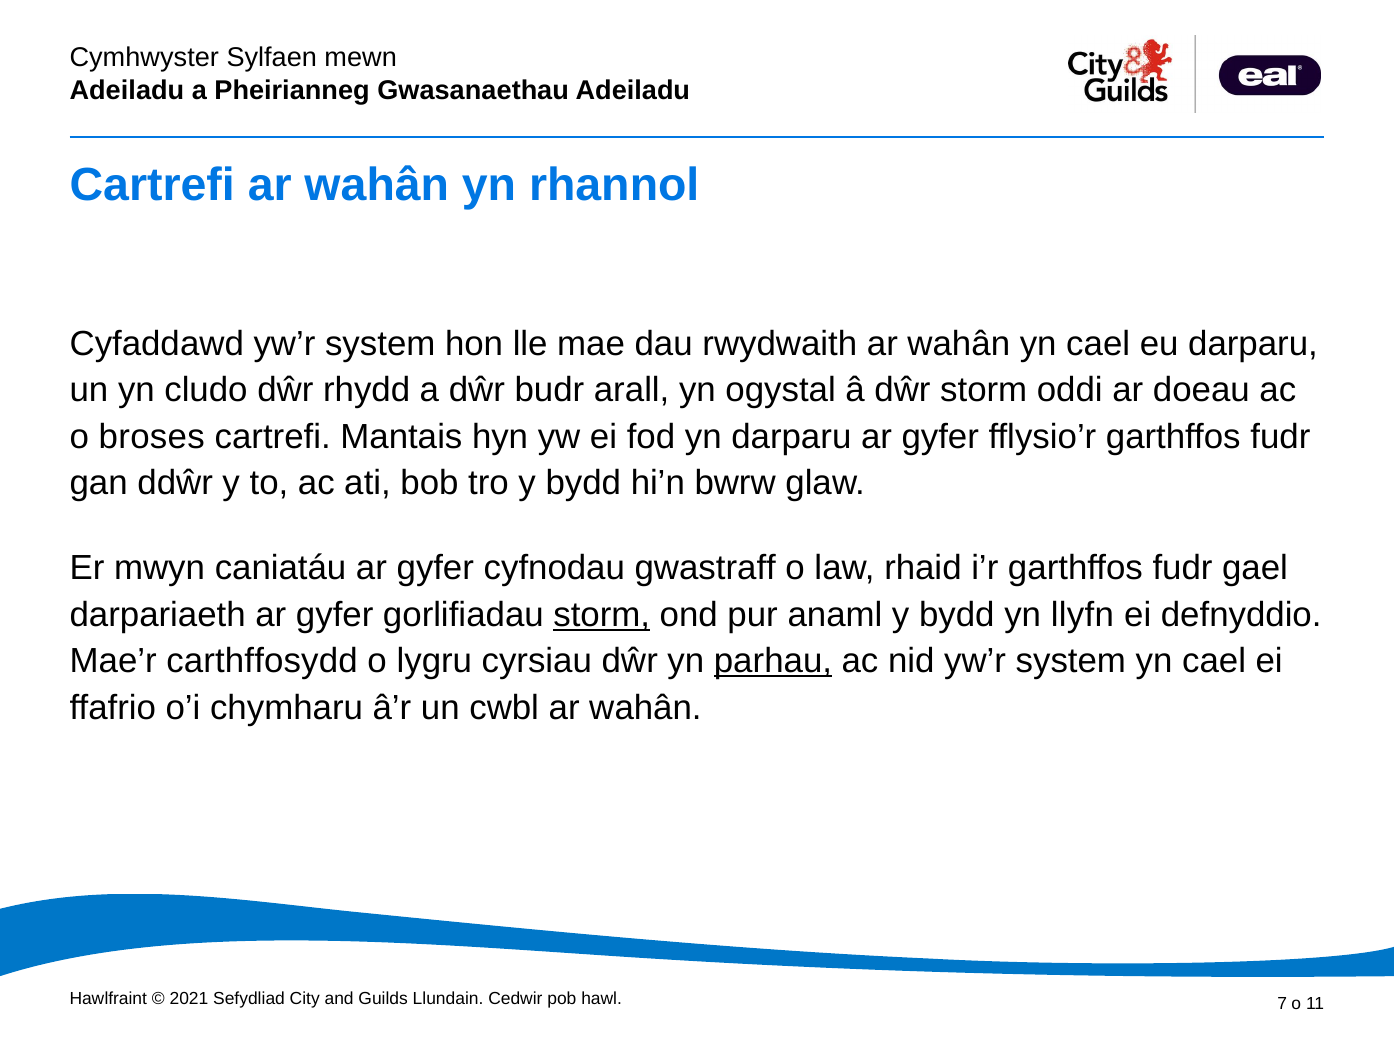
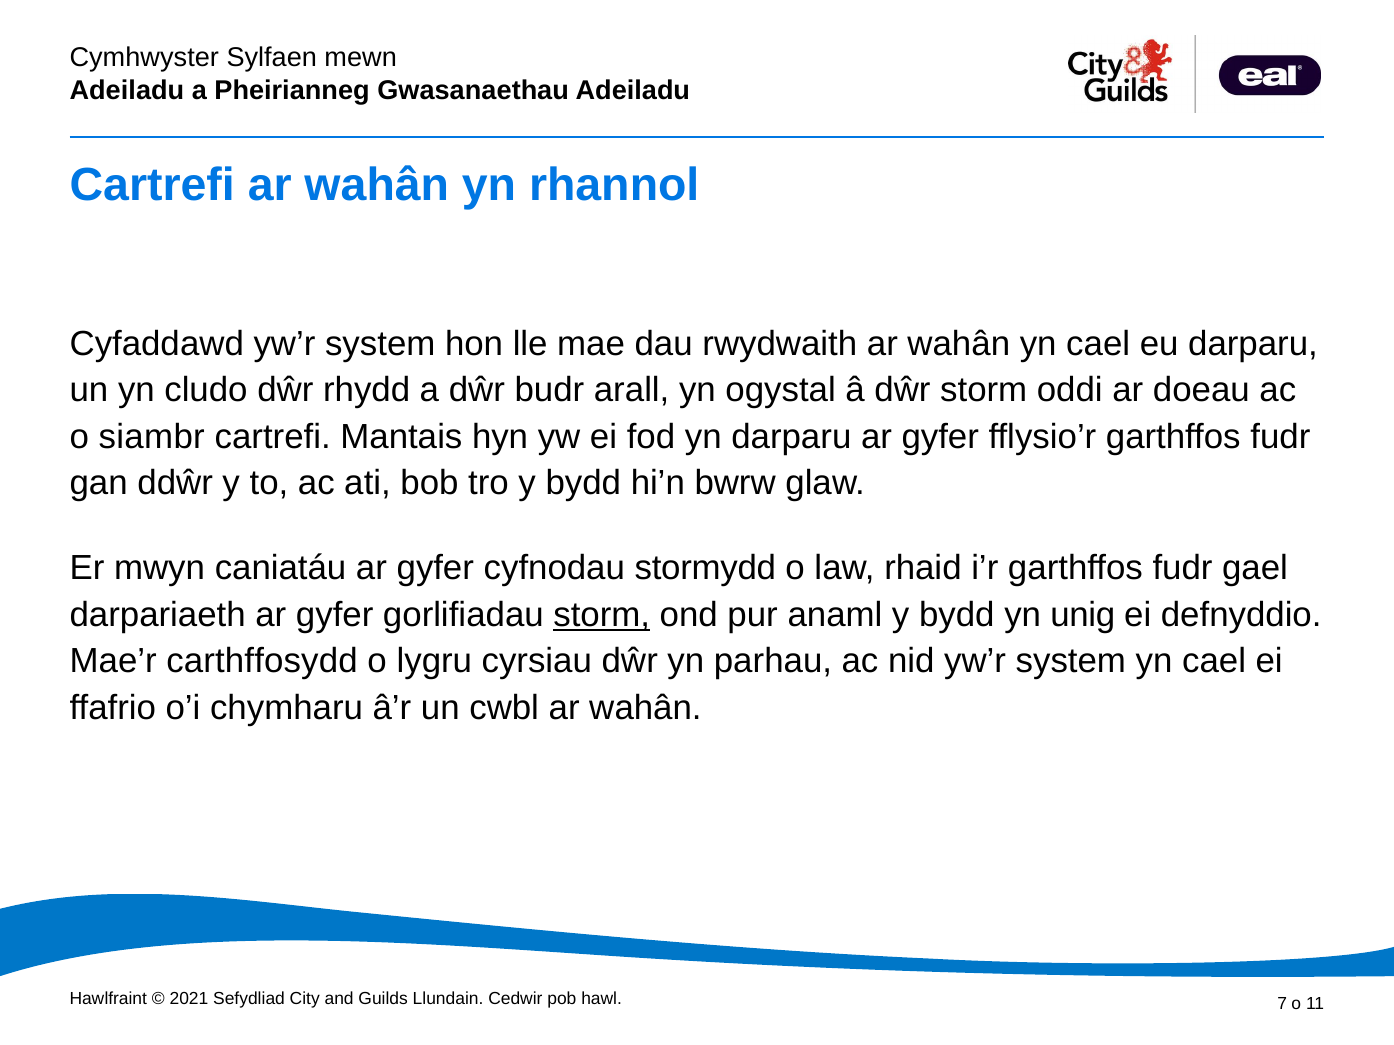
broses: broses -> siambr
gwastraff: gwastraff -> stormydd
llyfn: llyfn -> unig
parhau underline: present -> none
